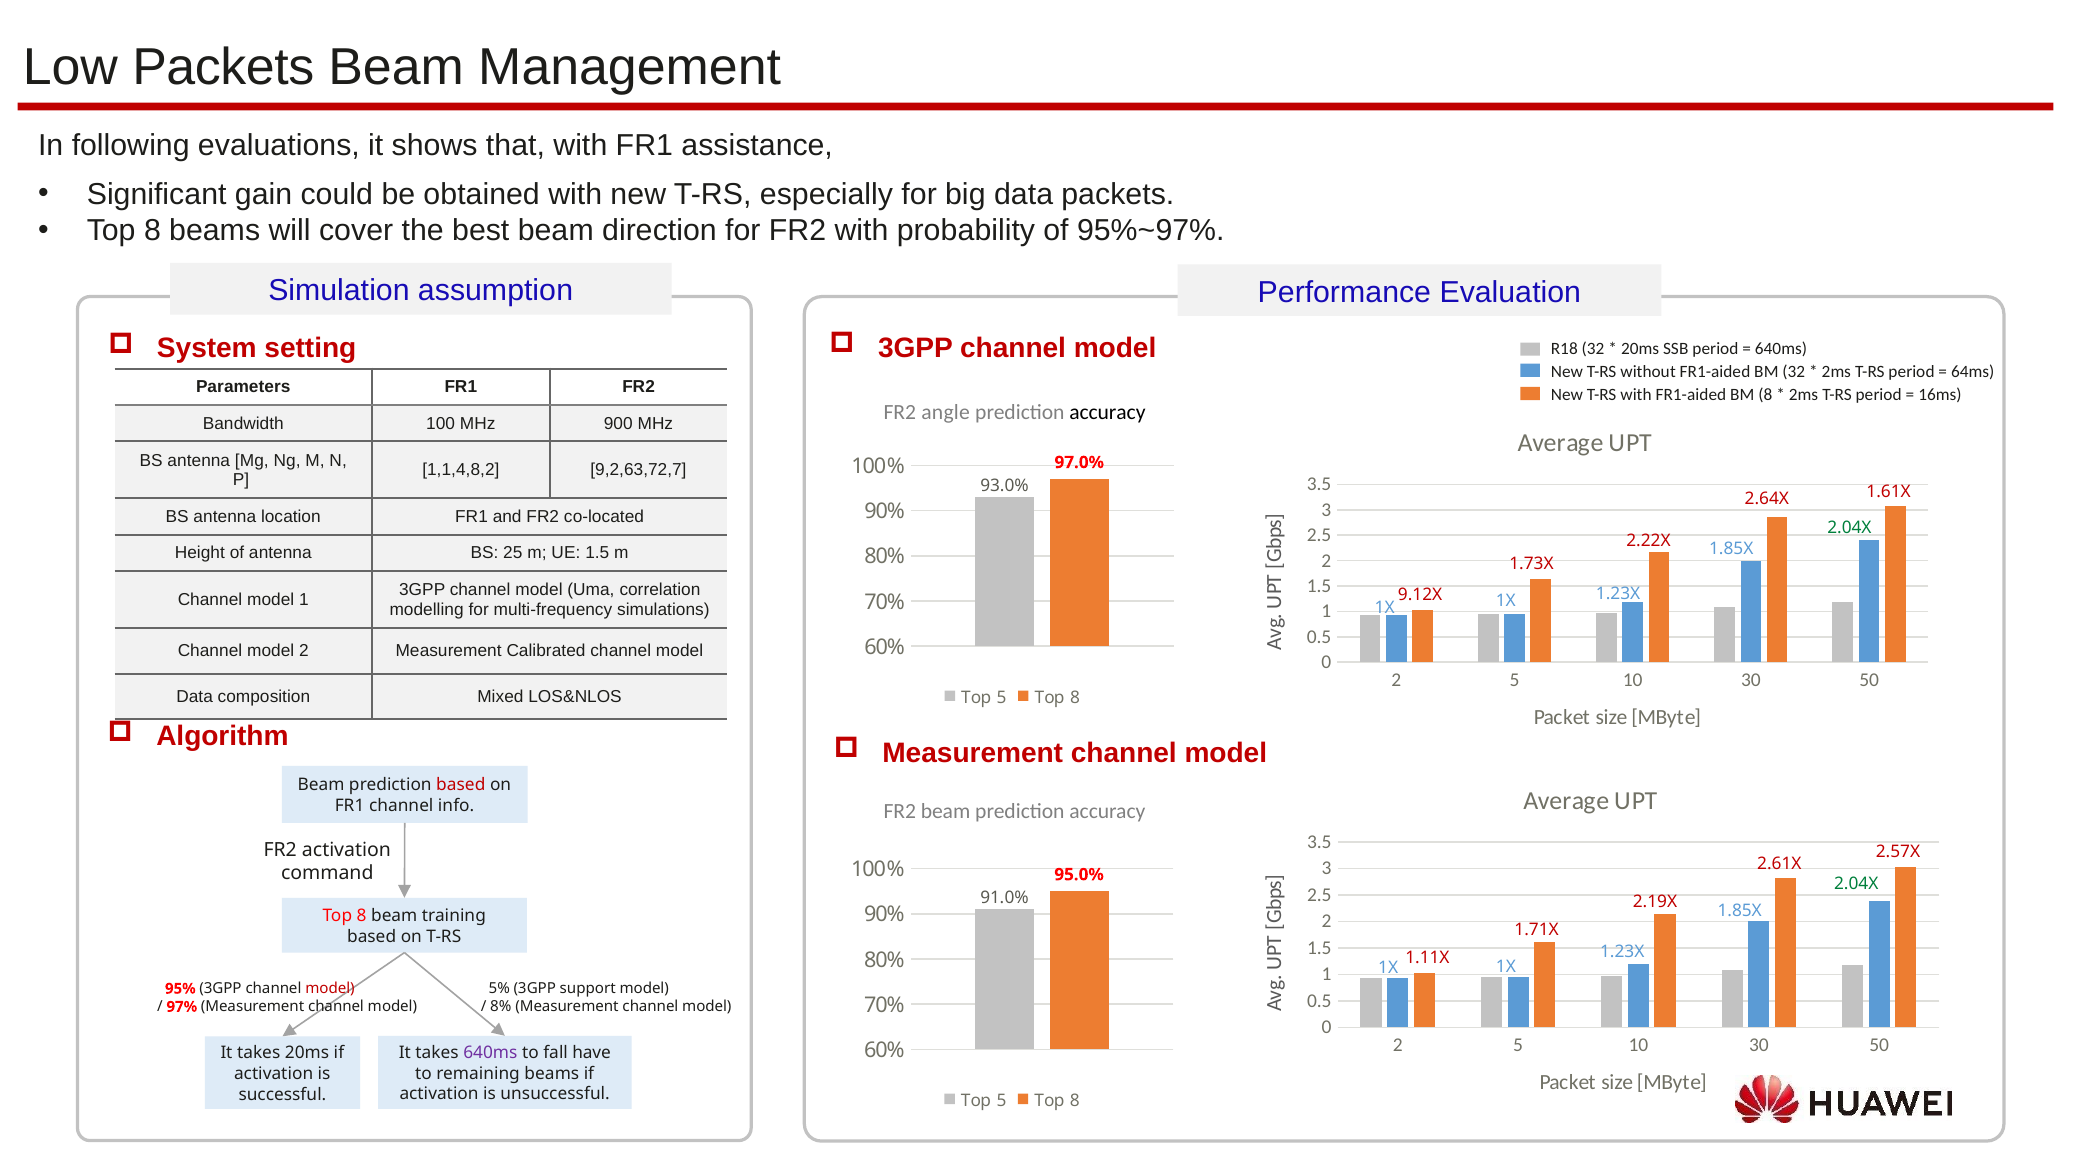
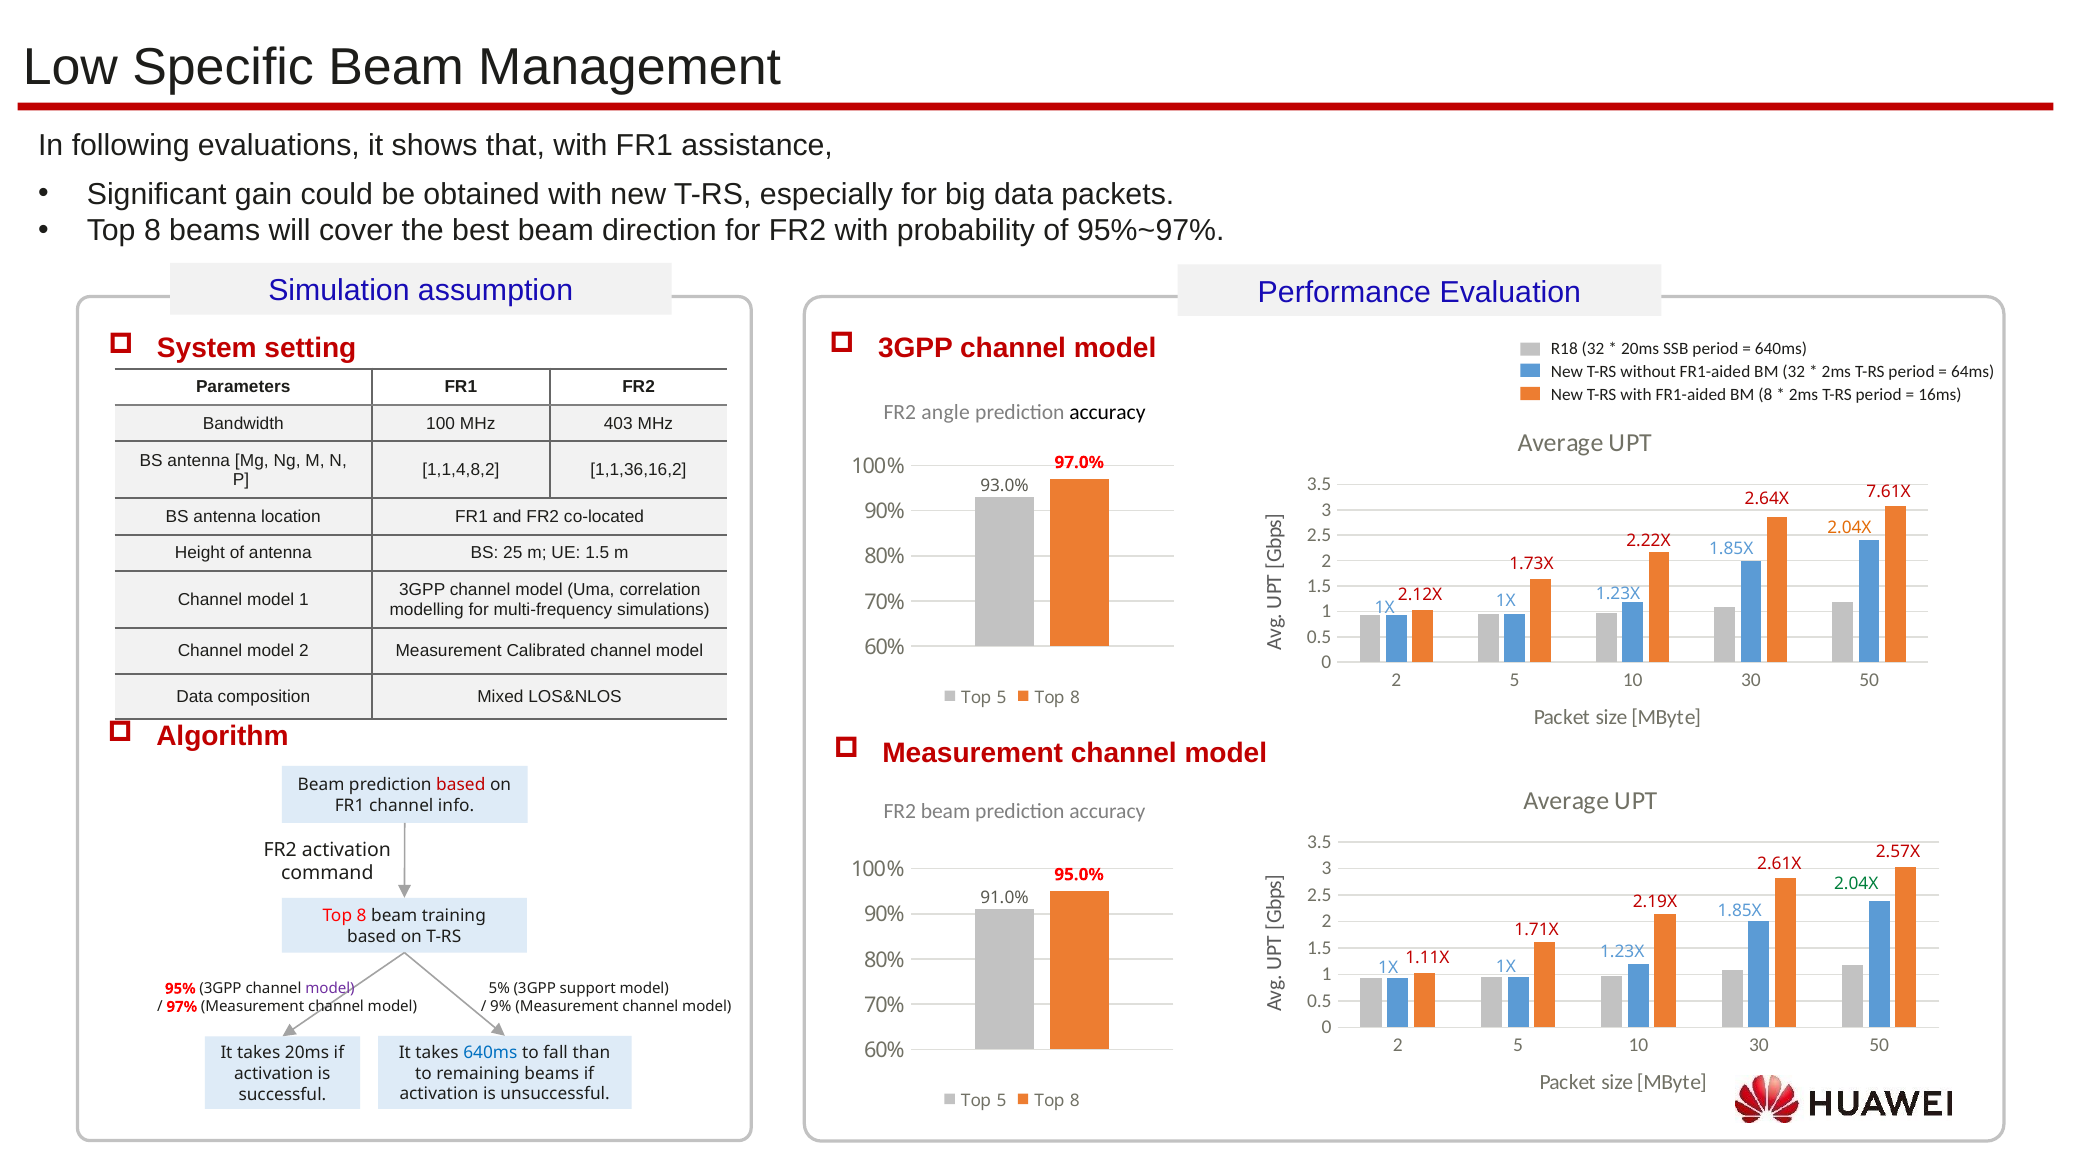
Low Packets: Packets -> Specific
900: 900 -> 403
9,2,63,72,7: 9,2,63,72,7 -> 1,1,36,16,2
1.61X: 1.61X -> 7.61X
2.04X at (1849, 528) colour: green -> orange
9.12X: 9.12X -> 2.12X
model at (330, 989) colour: red -> purple
8%: 8% -> 9%
640ms at (490, 1053) colour: purple -> blue
have: have -> than
